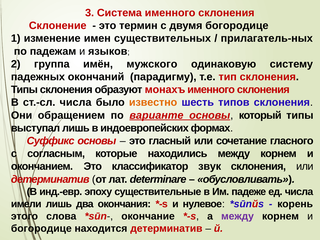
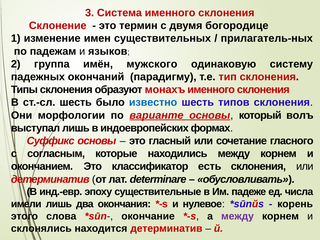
ст.-сл числа: числа -> шесть
известно colour: orange -> blue
обращением: обращением -> морфологии
который типы: типы -> волъ
звук: звук -> есть
богородице at (41, 229): богородице -> склонялись
